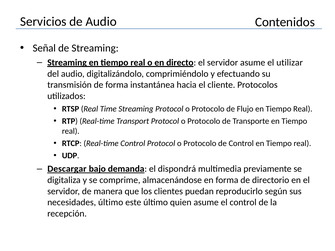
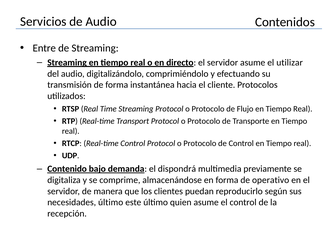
Señal: Señal -> Entre
Descargar: Descargar -> Contenido
directorio: directorio -> operativo
